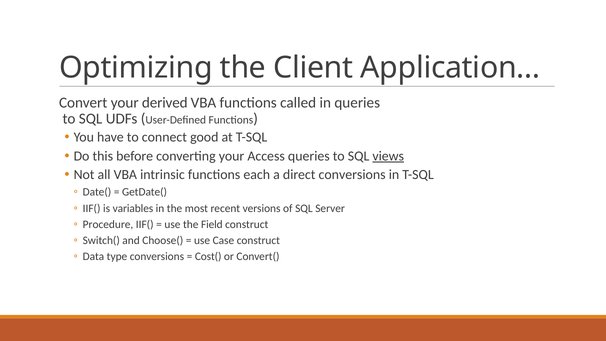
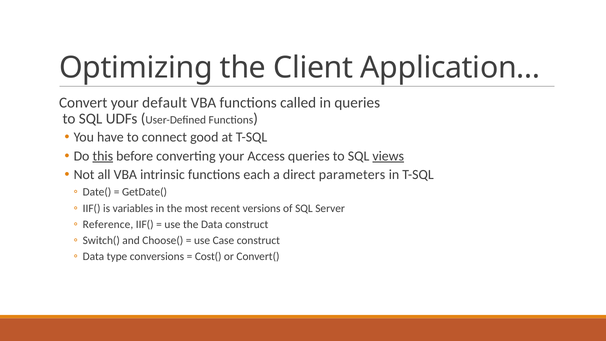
derived: derived -> default
this underline: none -> present
direct conversions: conversions -> parameters
Procedure: Procedure -> Reference
the Field: Field -> Data
